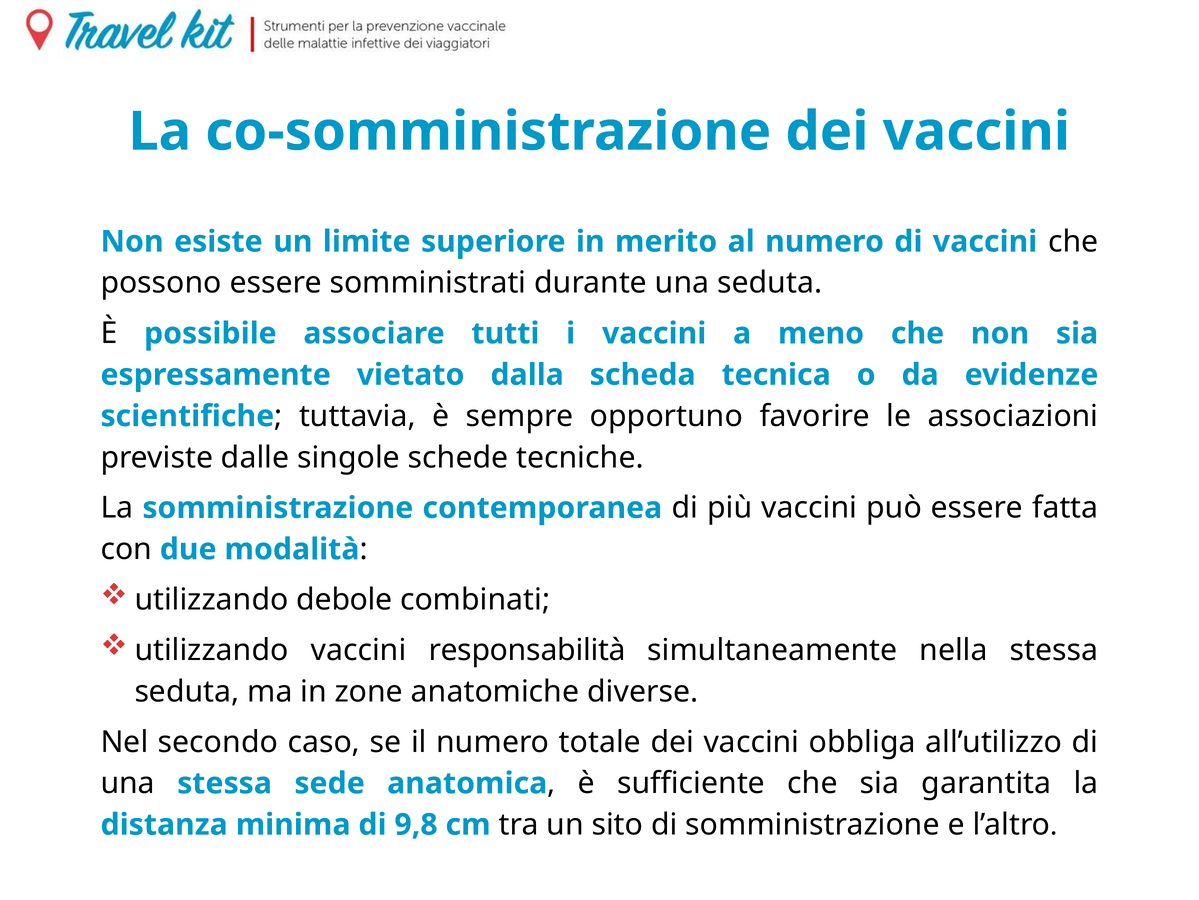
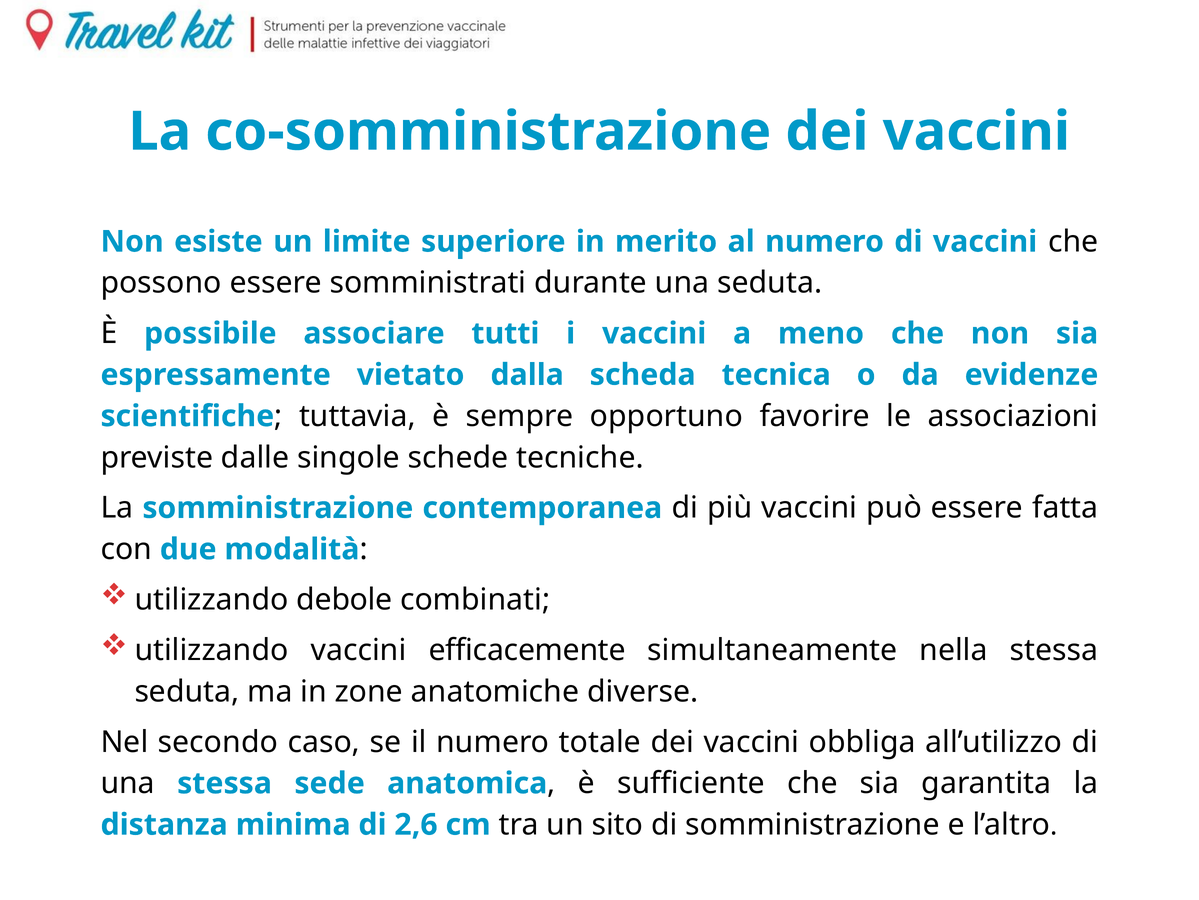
responsabilità: responsabilità -> efficacemente
9,8: 9,8 -> 2,6
